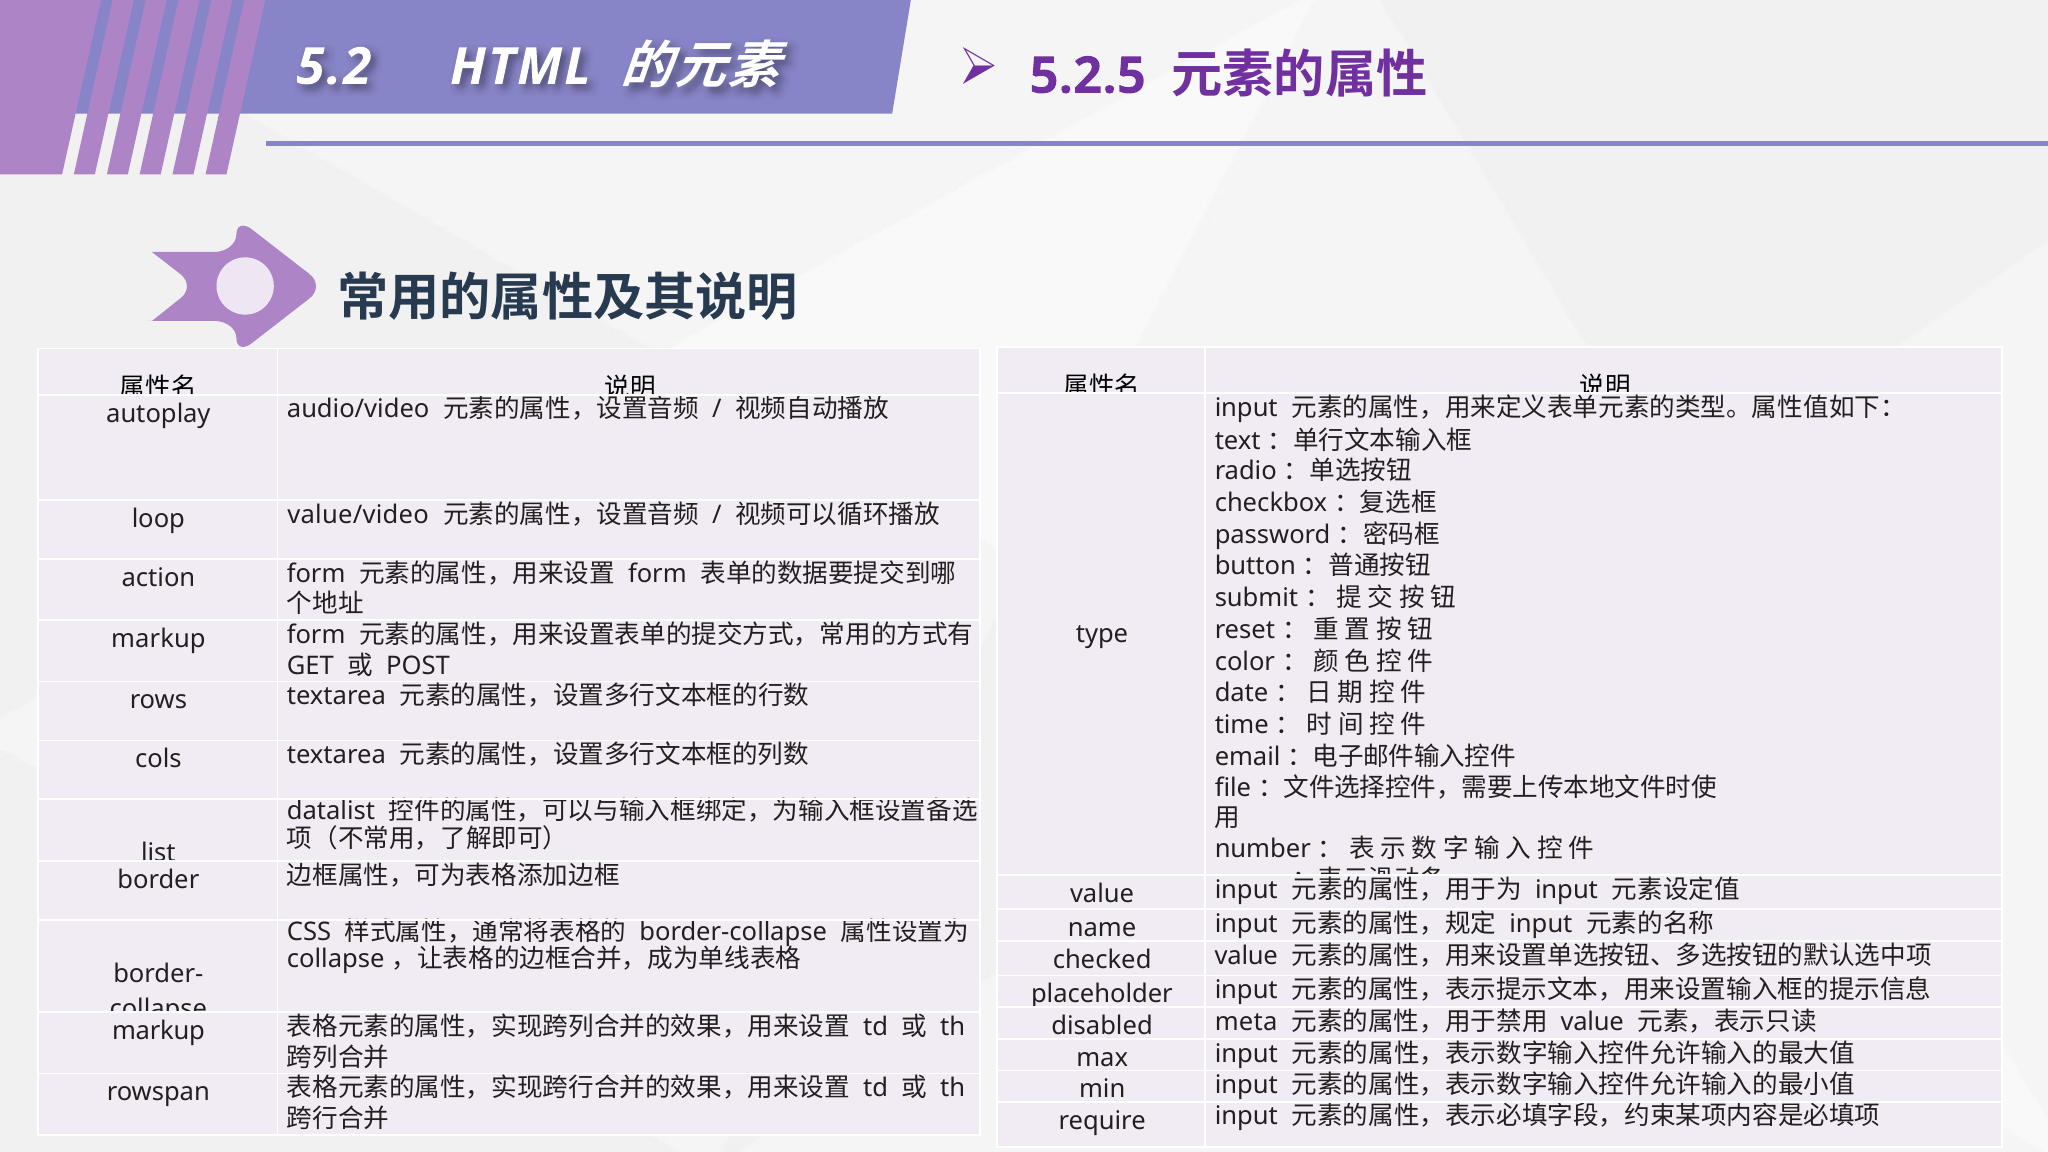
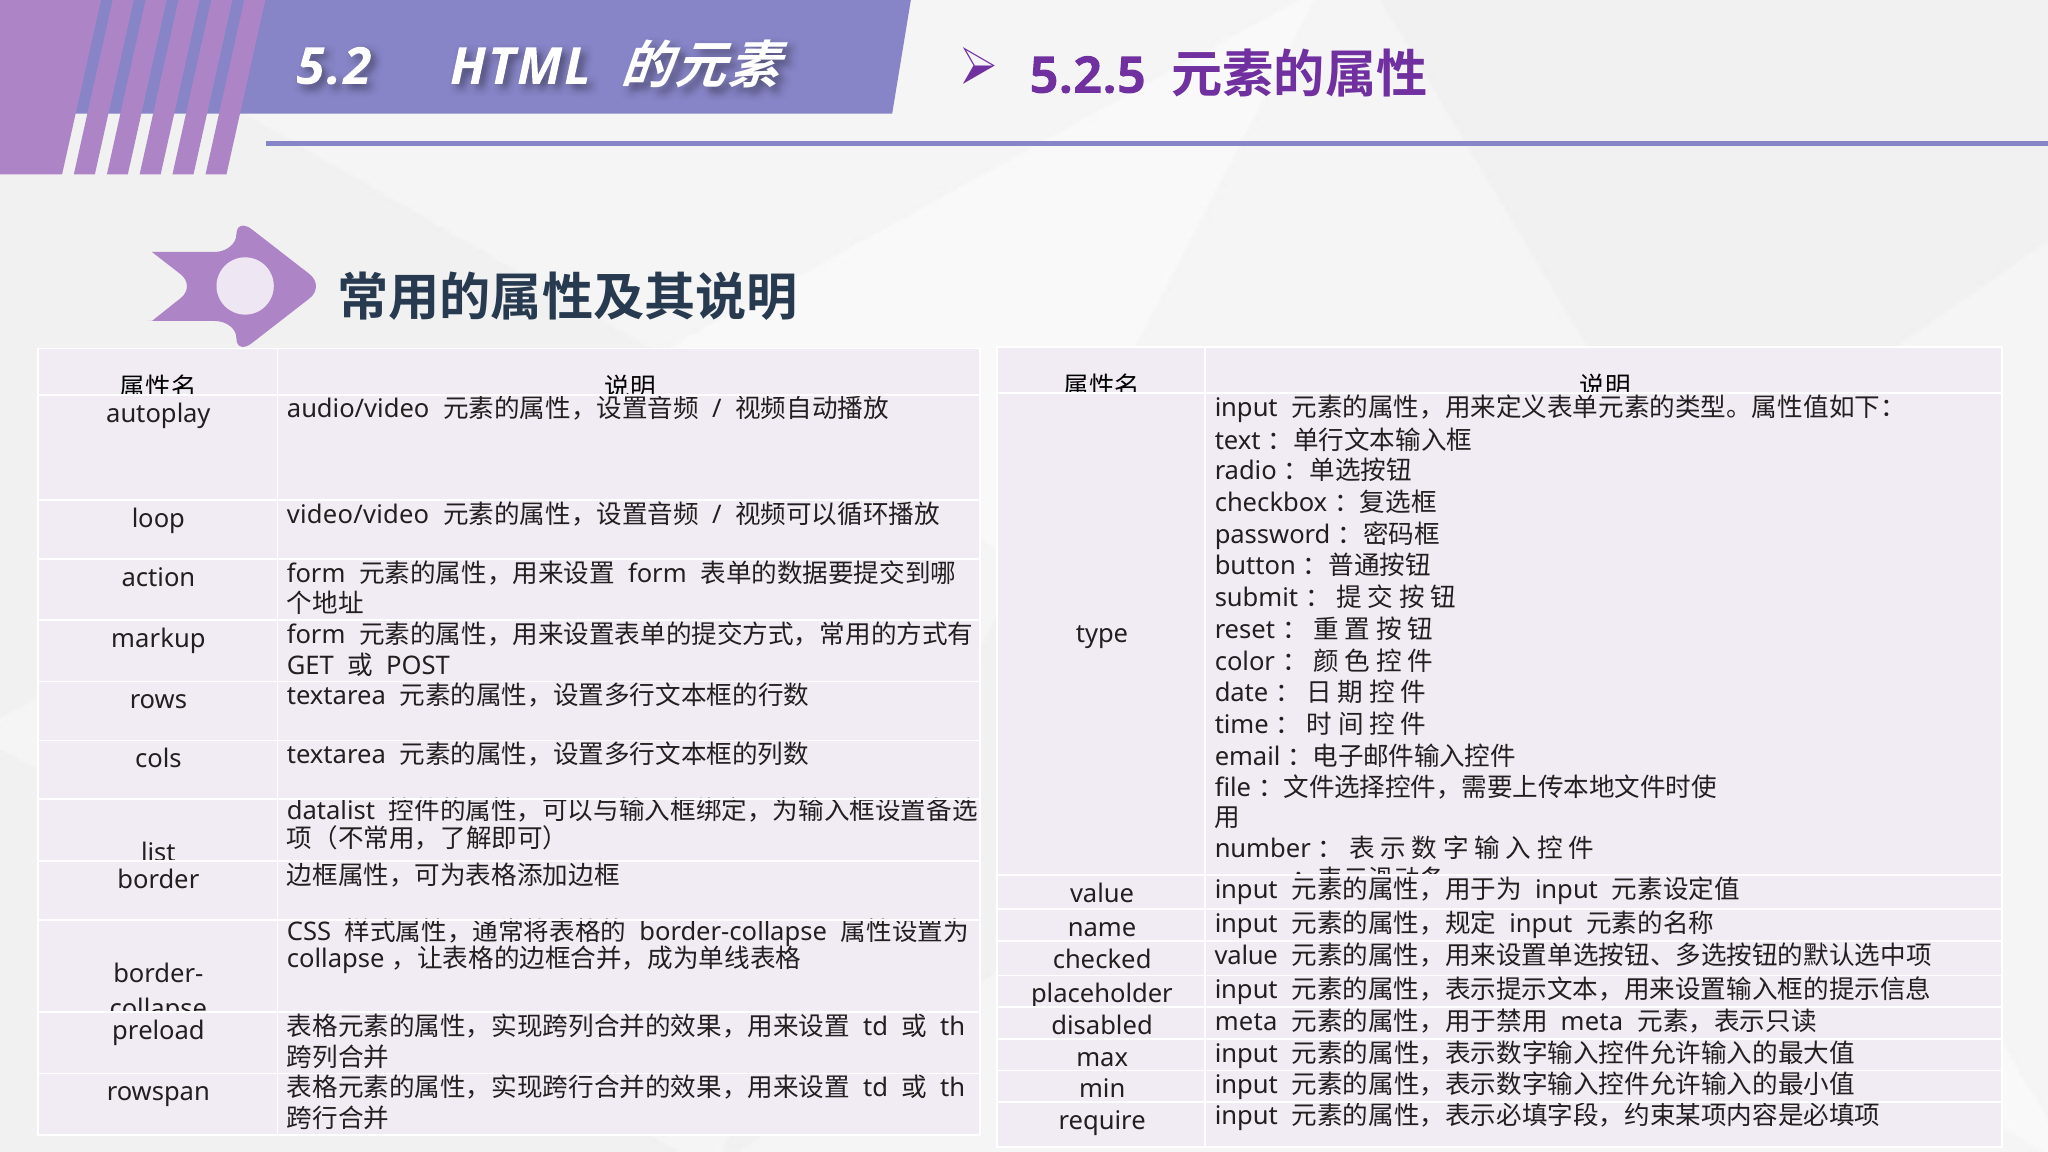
value/video: value/video -> video/video
value at (1592, 1022): value -> meta
markup at (158, 1031): markup -> preload
